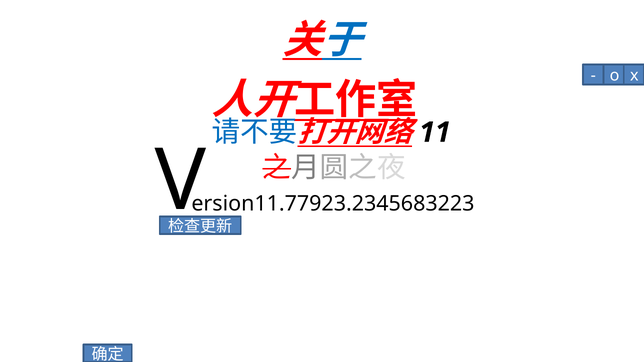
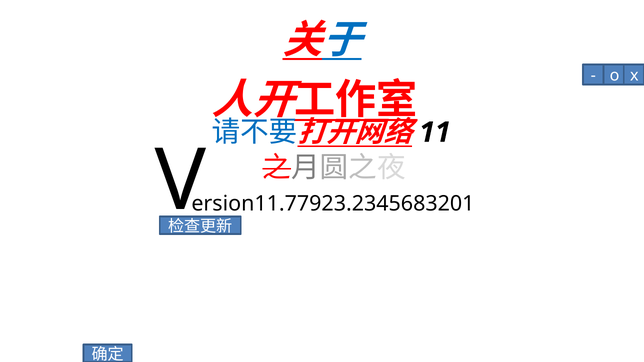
ersion11.77923.2345683223: ersion11.77923.2345683223 -> ersion11.77923.2345683201
